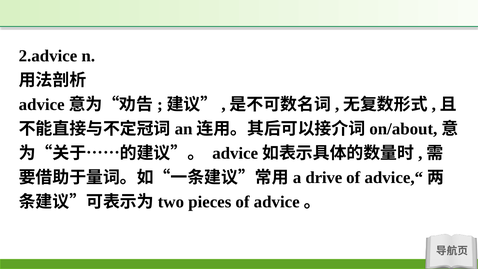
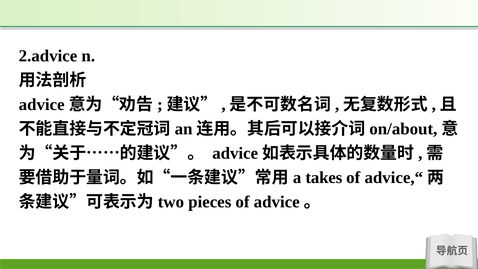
drive: drive -> takes
